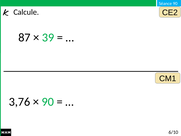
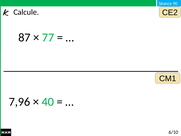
39: 39 -> 77
3,76: 3,76 -> 7,96
90 at (48, 102): 90 -> 40
